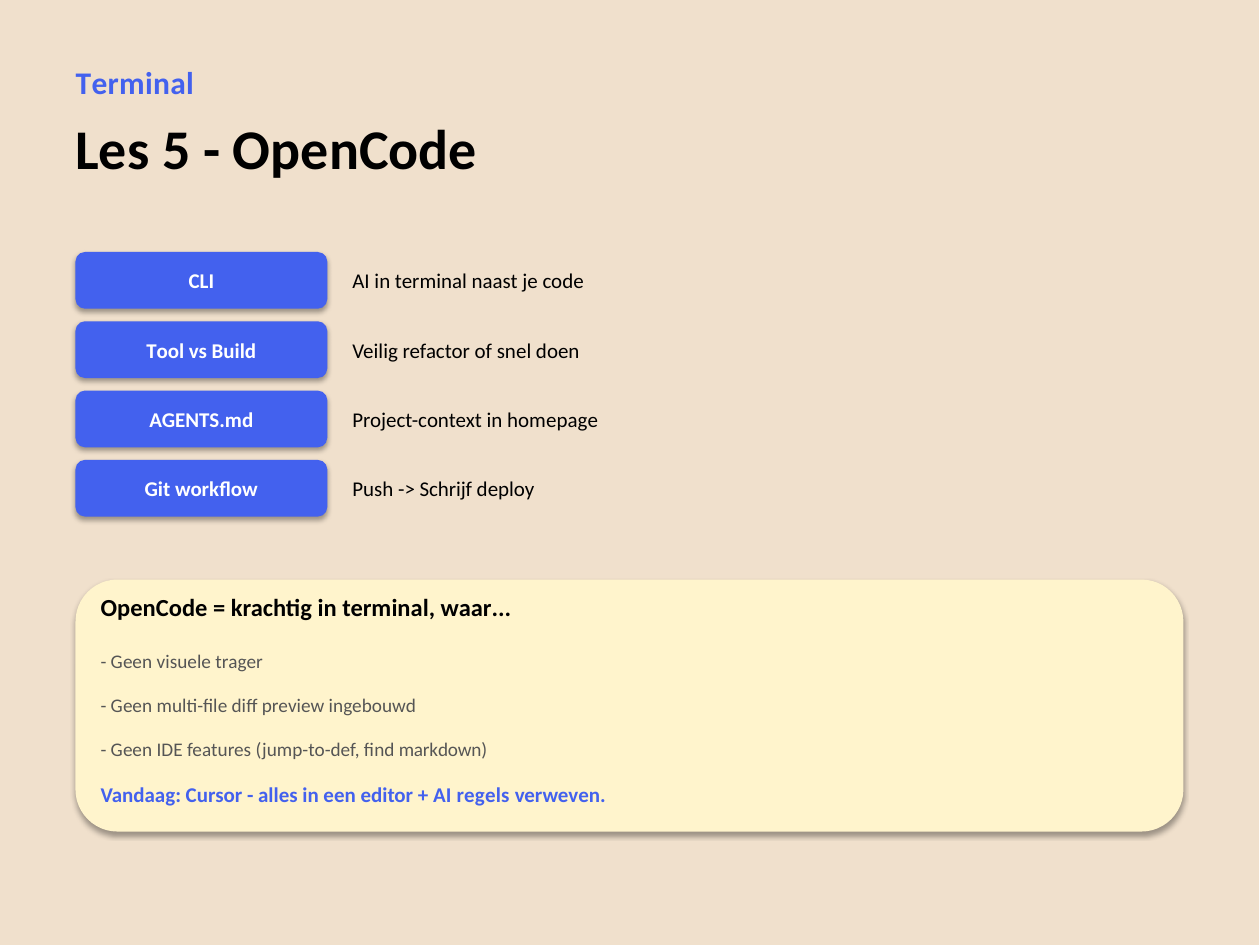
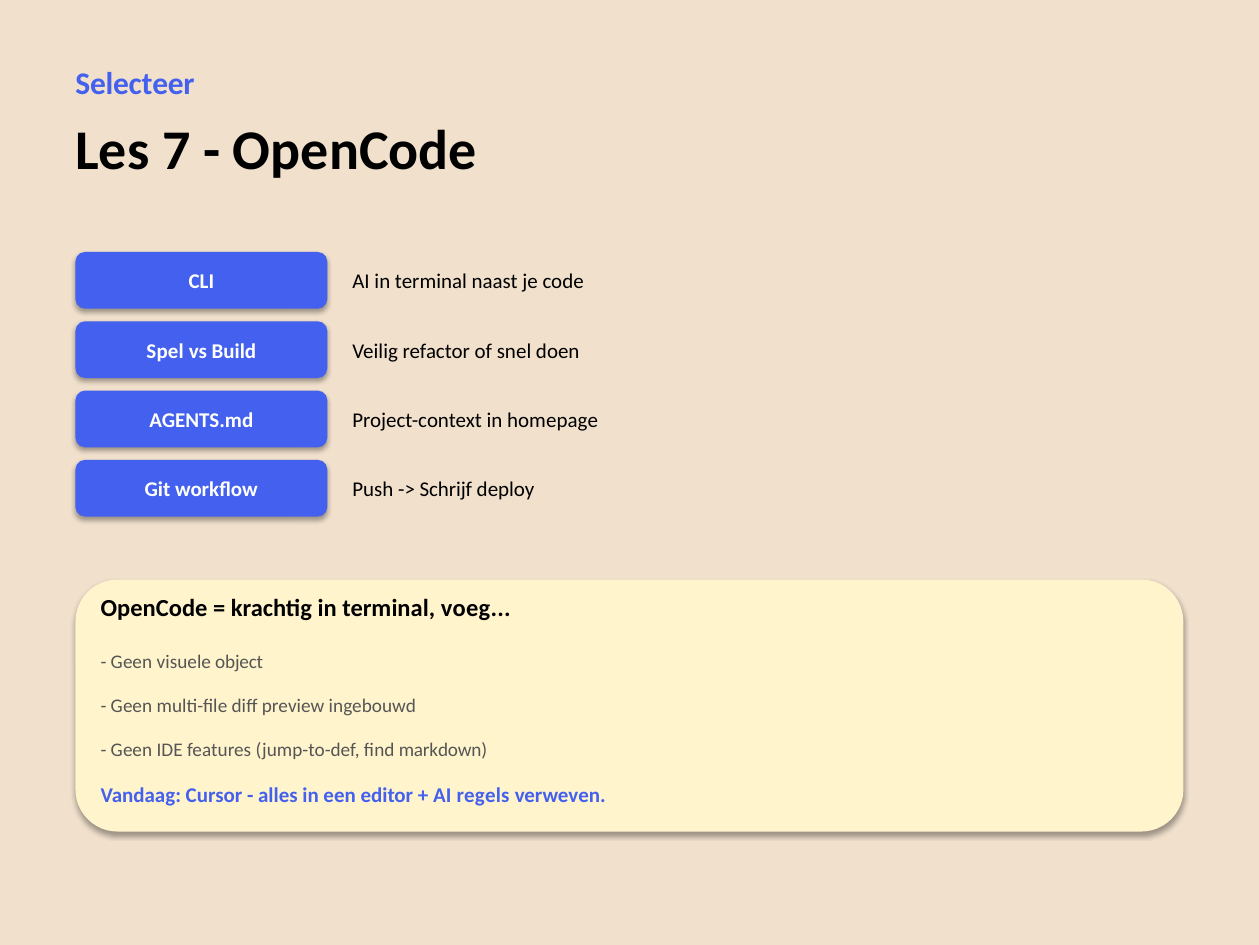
Terminal at (135, 84): Terminal -> Selecteer
5: 5 -> 7
Tool: Tool -> Spel
waar: waar -> voeg
trager: trager -> object
